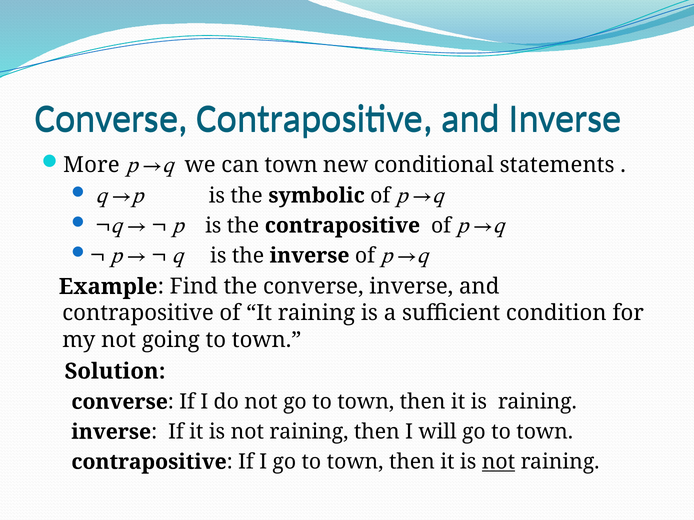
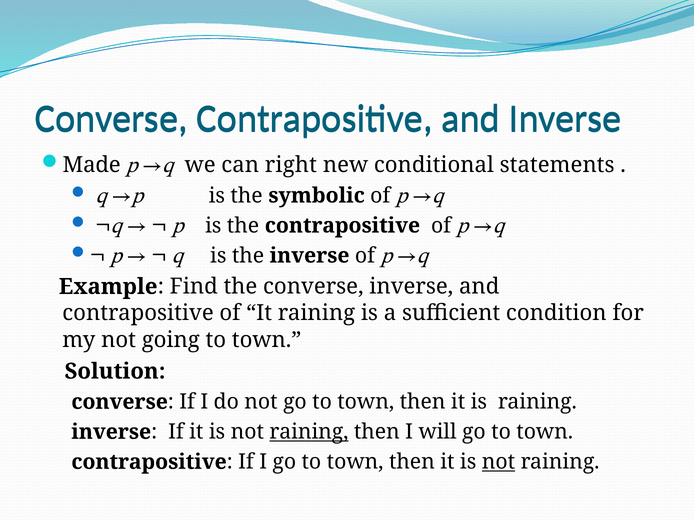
More: More -> Made
can town: town -> right
raining at (309, 432) underline: none -> present
